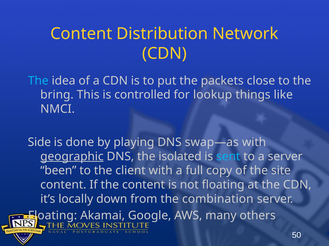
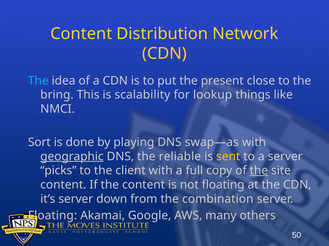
packets: packets -> present
controlled: controlled -> scalability
Side: Side -> Sort
isolated: isolated -> reliable
sent colour: light blue -> yellow
been: been -> picks
the at (259, 171) underline: none -> present
it’s locally: locally -> server
